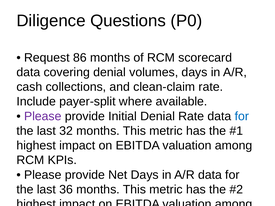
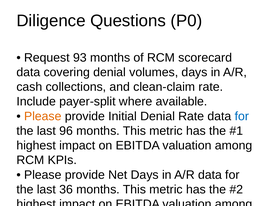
86: 86 -> 93
Please at (43, 116) colour: purple -> orange
32: 32 -> 96
